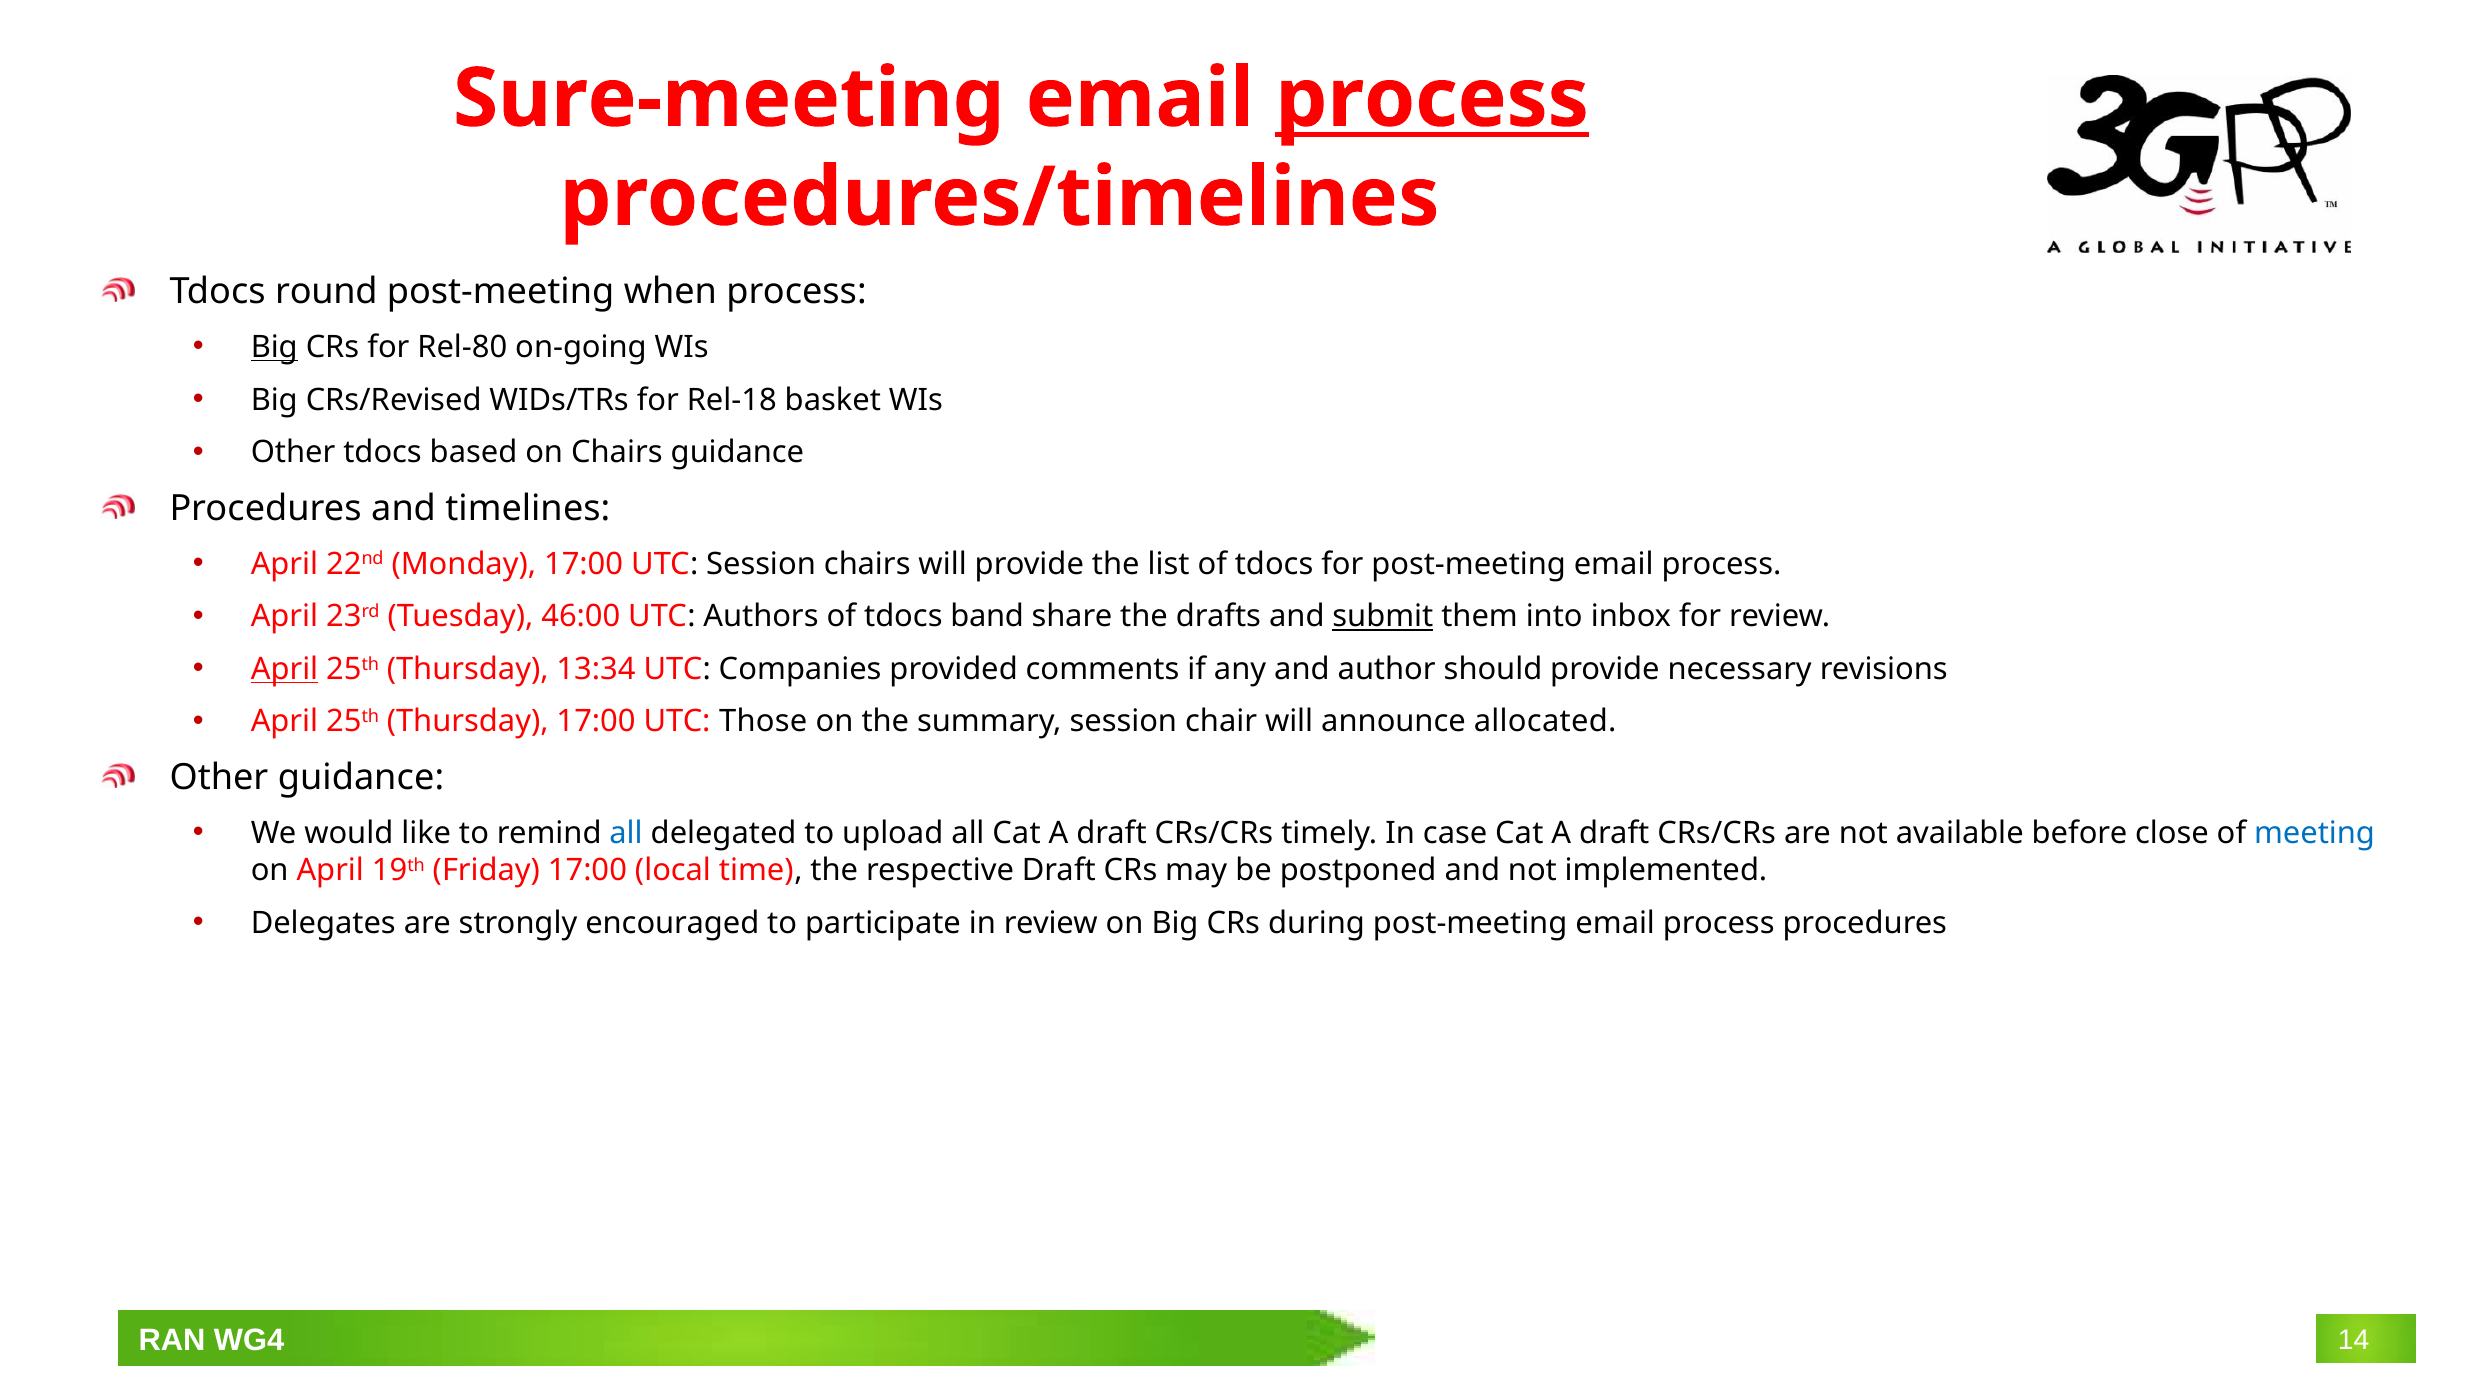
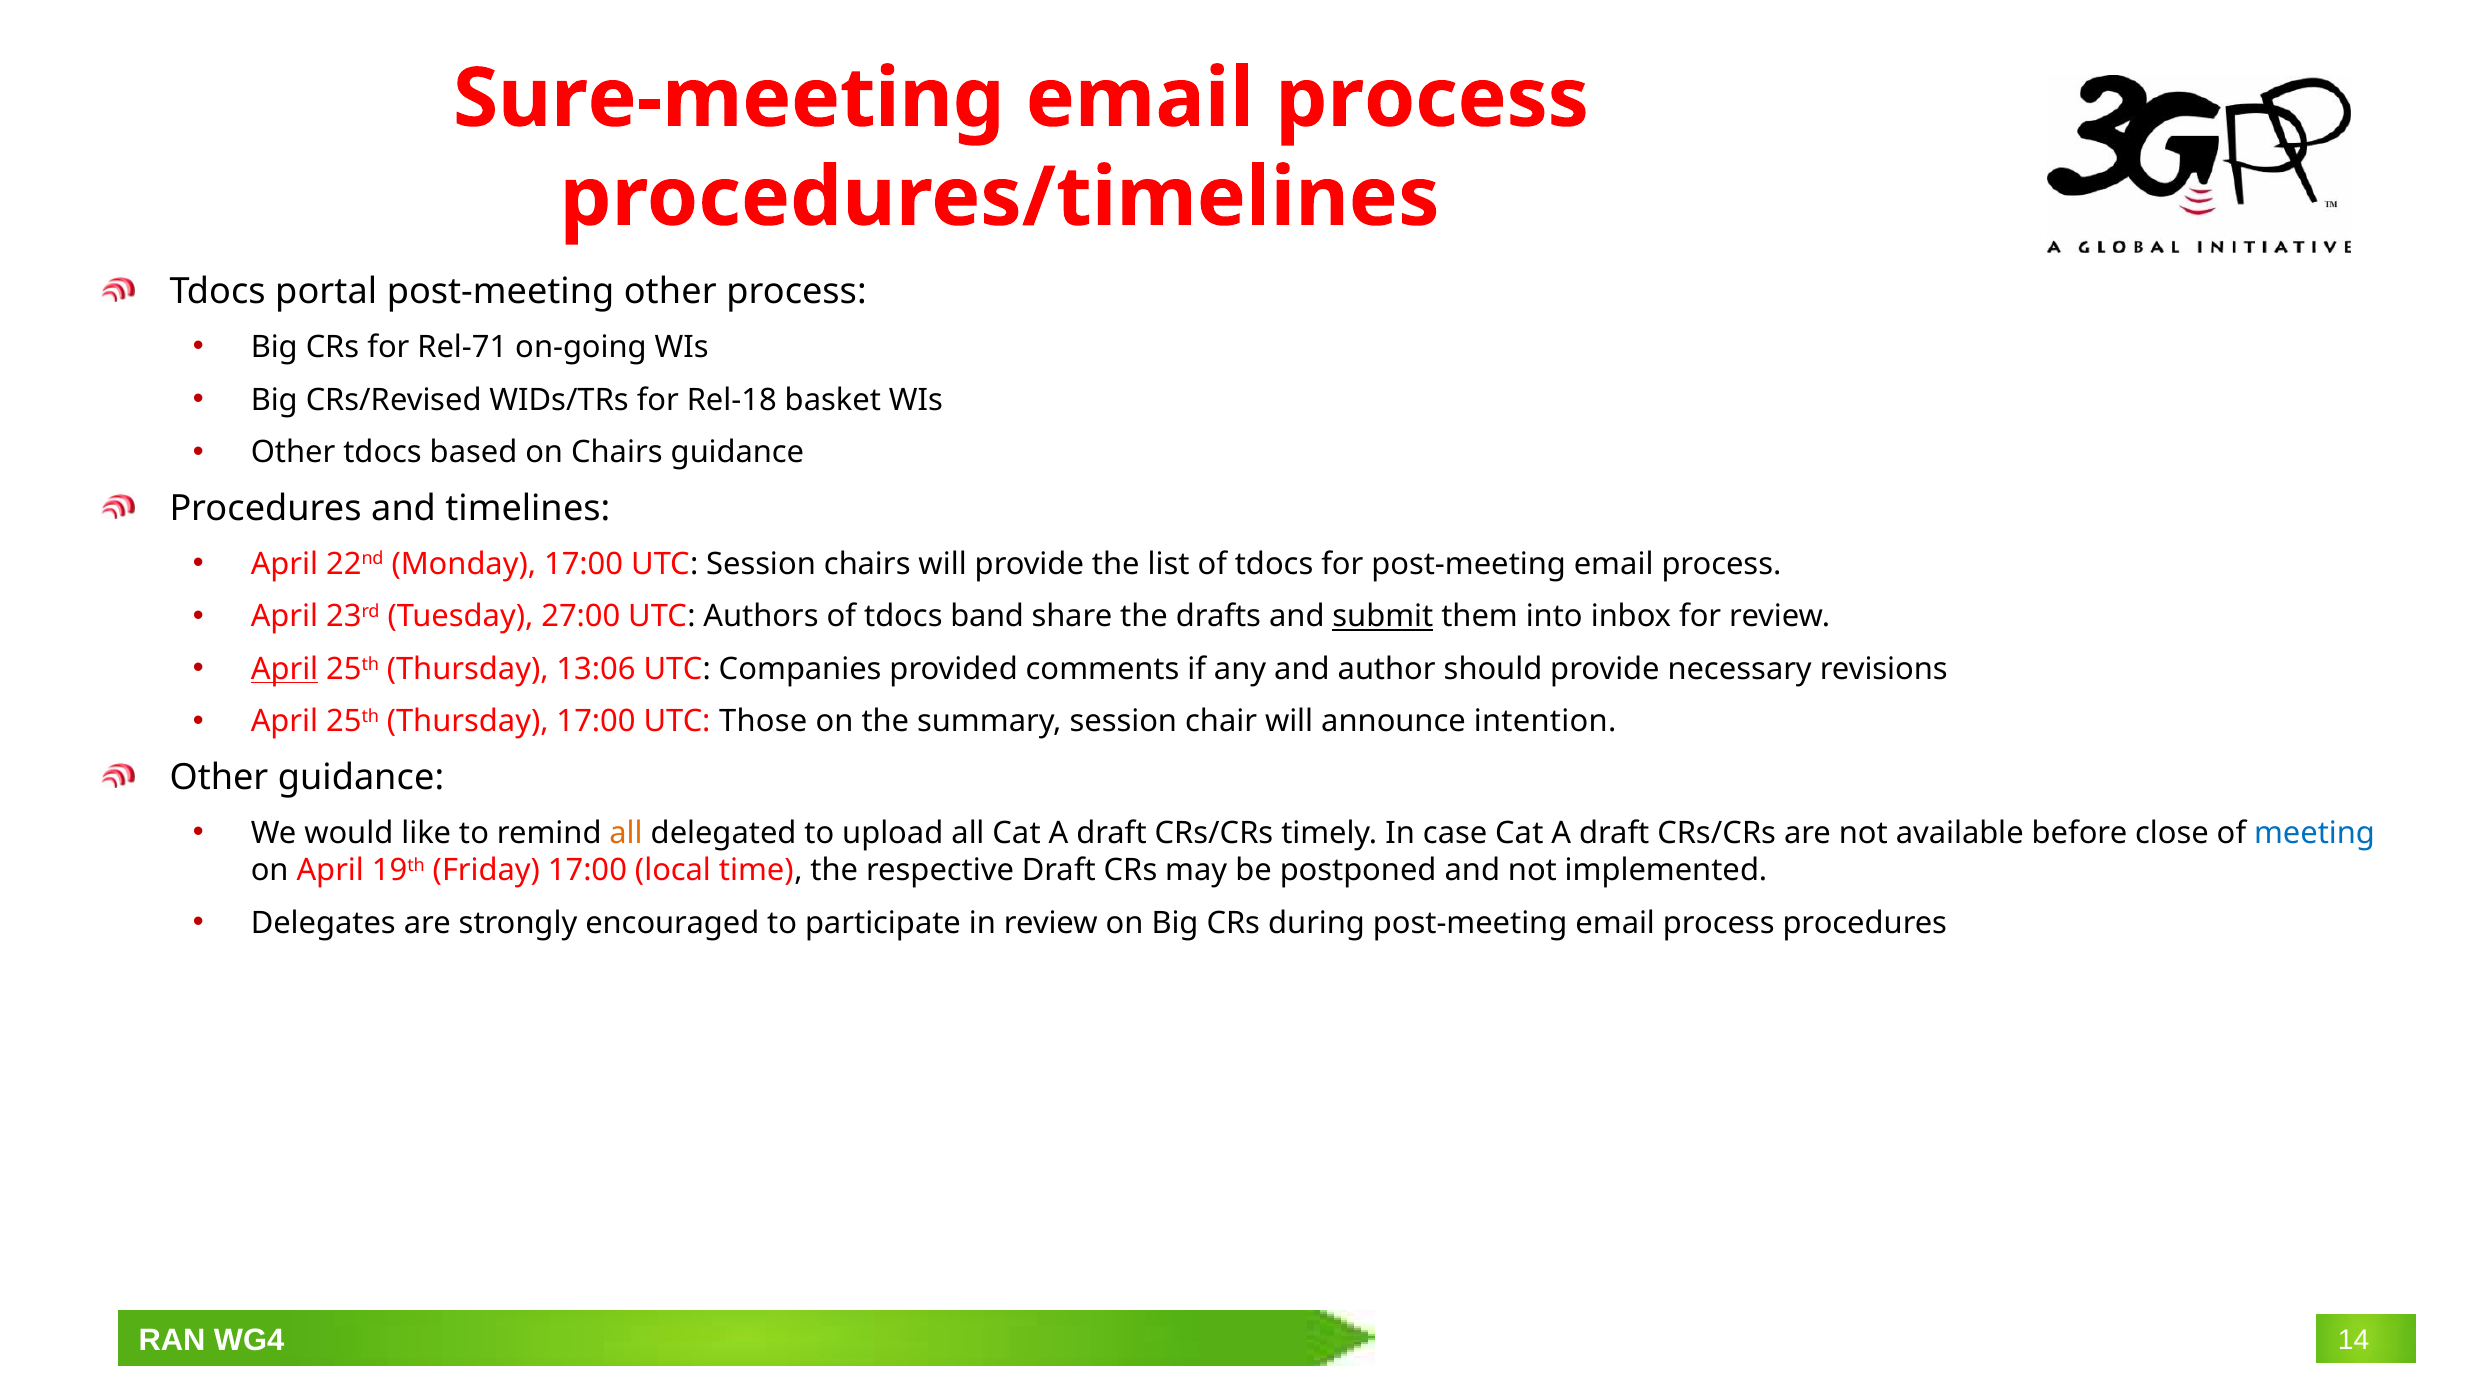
process at (1432, 99) underline: present -> none
round: round -> portal
post-meeting when: when -> other
Big at (274, 347) underline: present -> none
Rel-80: Rel-80 -> Rel-71
46:00: 46:00 -> 27:00
13:34: 13:34 -> 13:06
allocated: allocated -> intention
all at (626, 833) colour: blue -> orange
